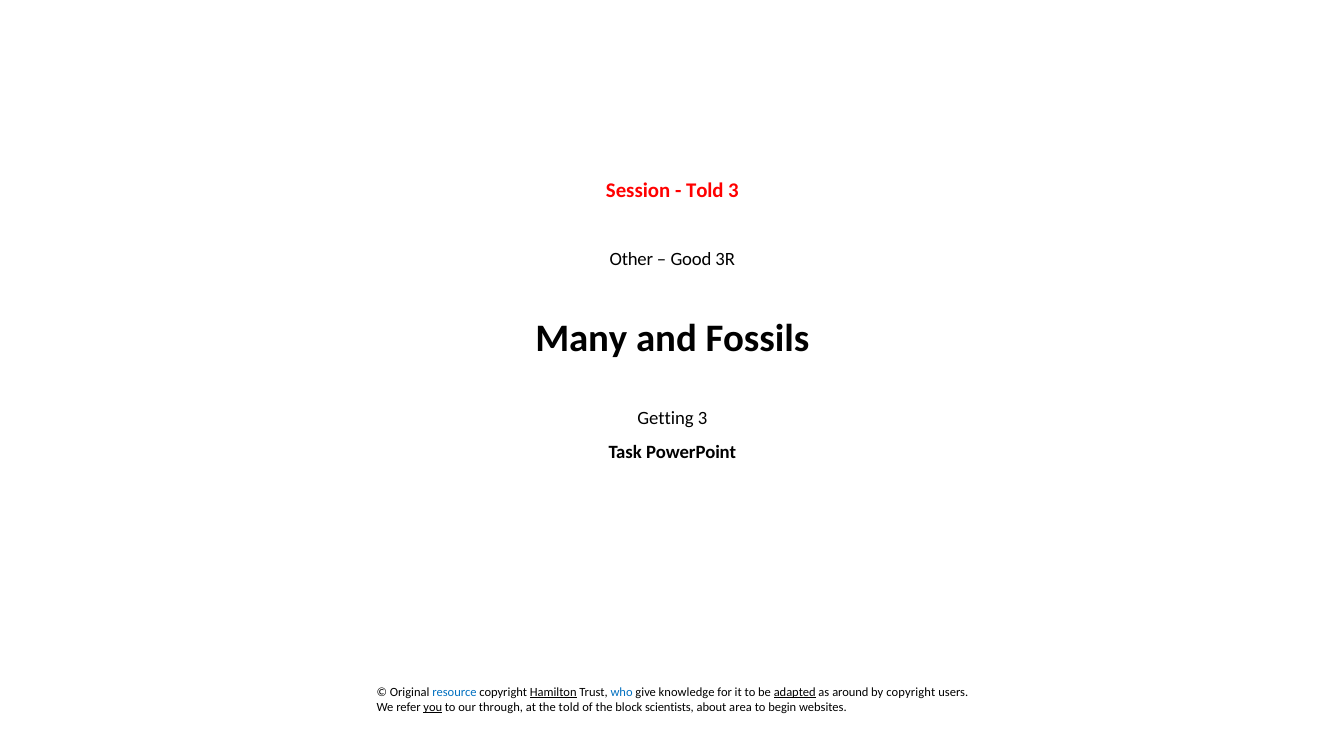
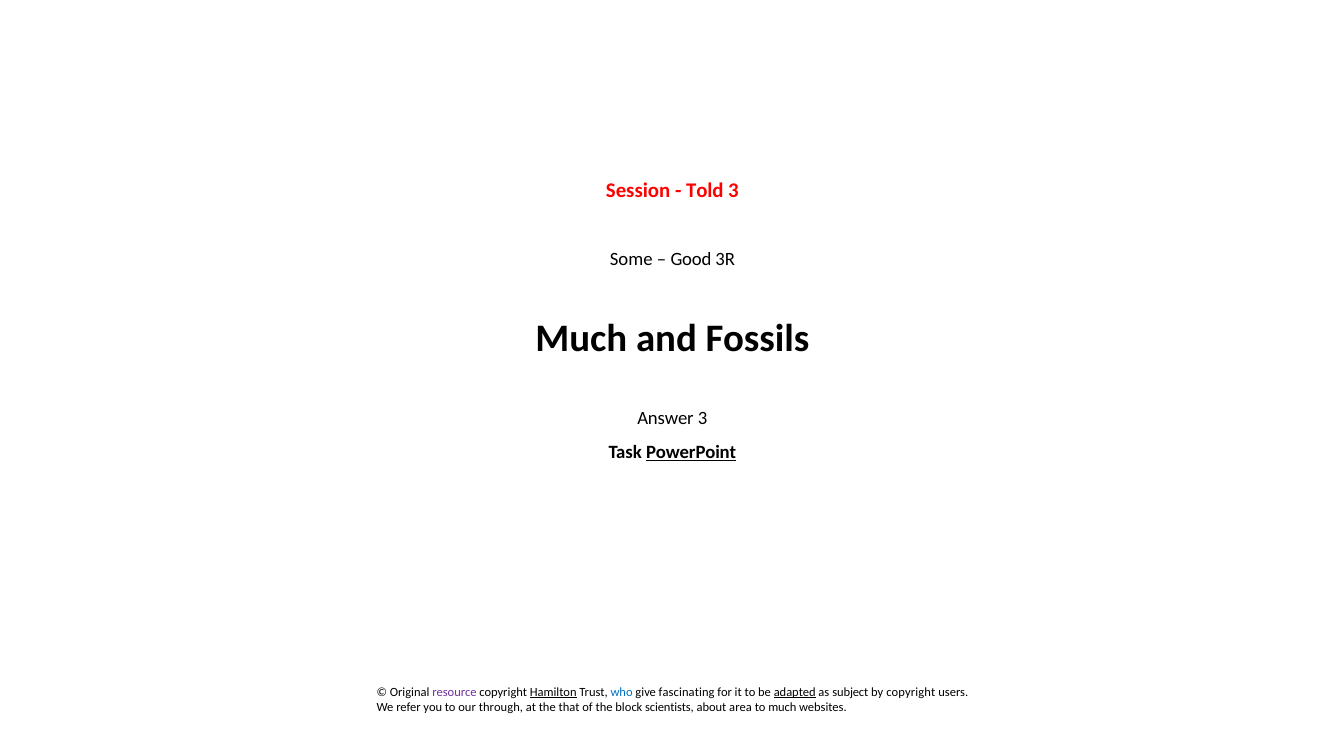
Other: Other -> Some
Many at (581, 339): Many -> Much
Getting: Getting -> Answer
PowerPoint underline: none -> present
resource colour: blue -> purple
knowledge: knowledge -> fascinating
around: around -> subject
you underline: present -> none
the told: told -> that
to begin: begin -> much
